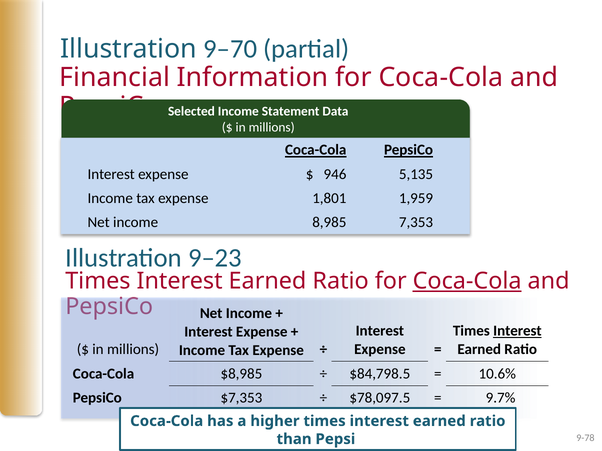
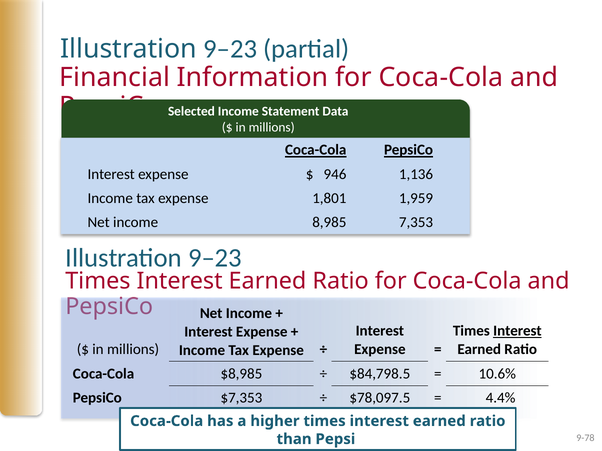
9–70 at (230, 49): 9–70 -> 9–23
5,135: 5,135 -> 1,136
Coca-Cola at (467, 281) underline: present -> none
9.7%: 9.7% -> 4.4%
